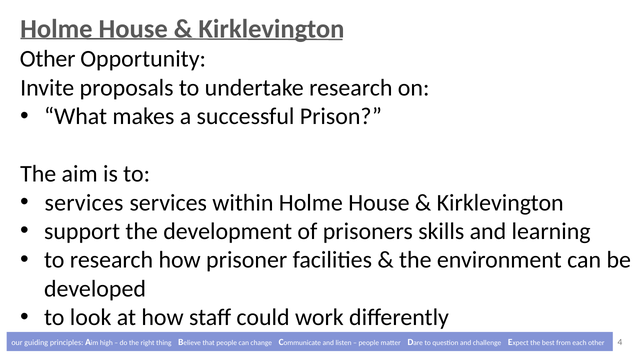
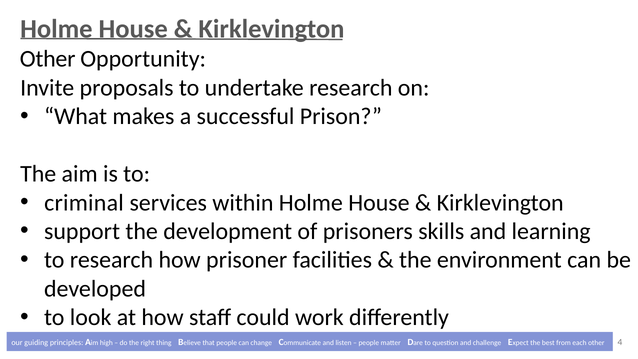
services at (84, 203): services -> criminal
